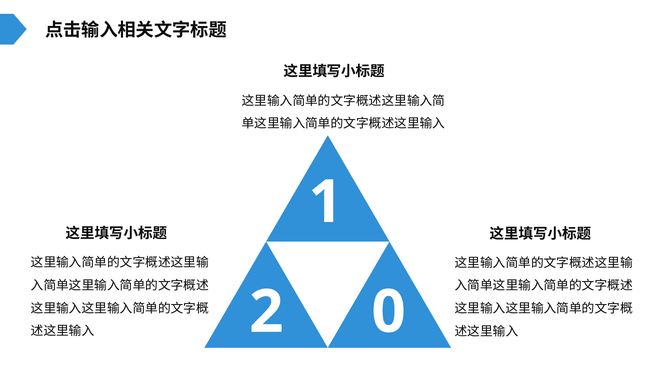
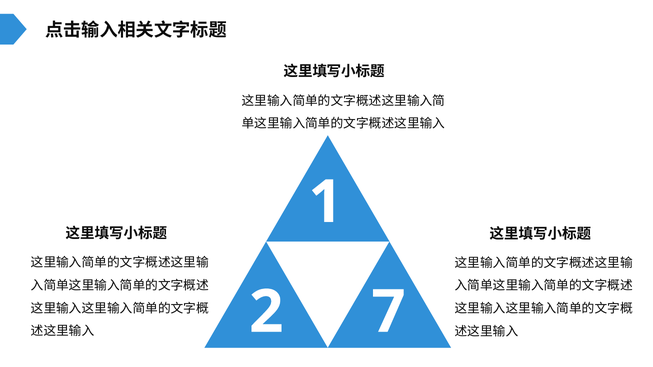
0: 0 -> 7
